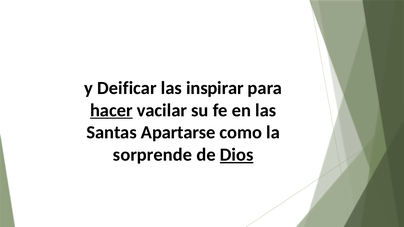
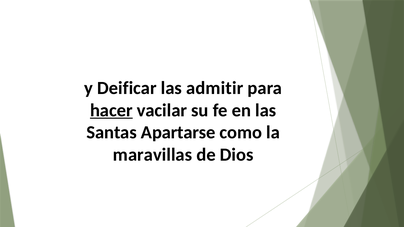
inspirar: inspirar -> admitir
sorprende: sorprende -> maravillas
Dios underline: present -> none
